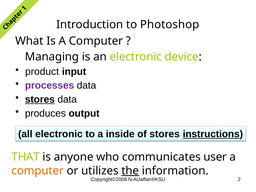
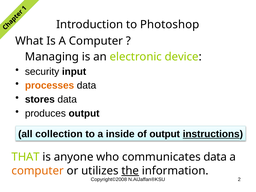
product: product -> security
processes colour: purple -> orange
stores at (40, 99) underline: present -> none
all electronic: electronic -> collection
of stores: stores -> output
communicates user: user -> data
